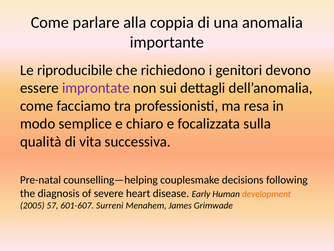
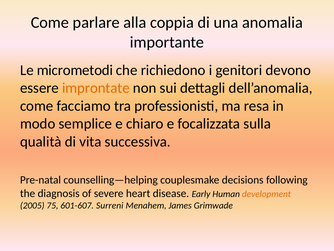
riproducibile: riproducibile -> micrometodi
improntate colour: purple -> orange
57: 57 -> 75
